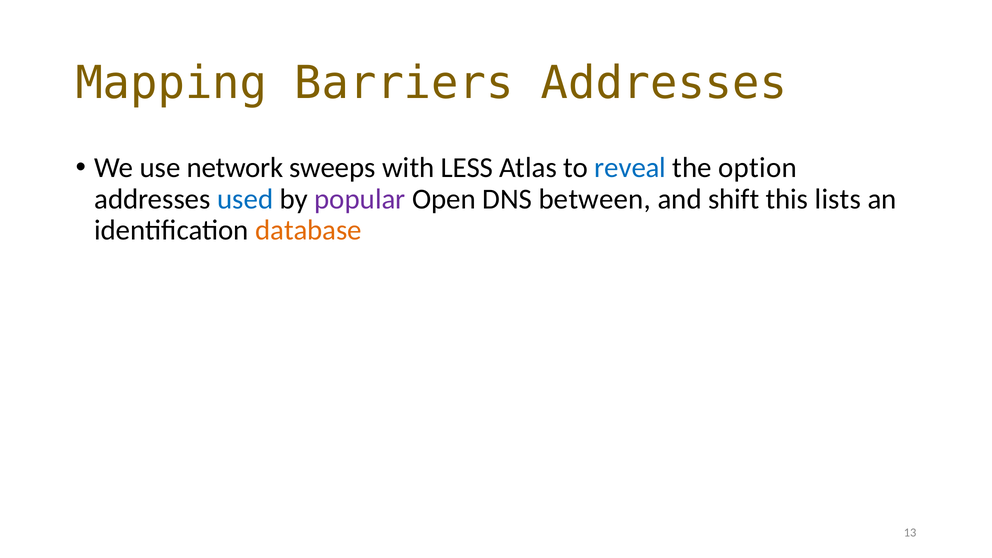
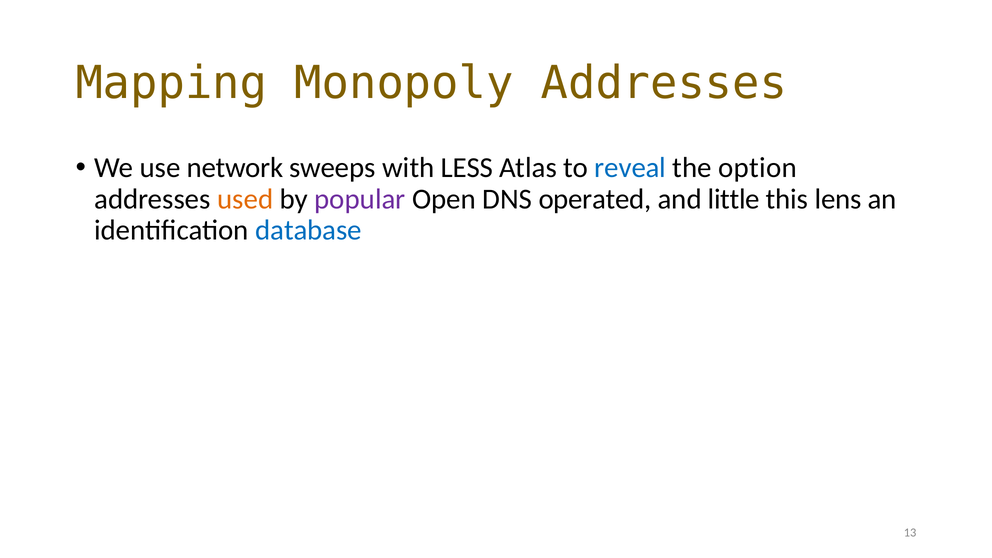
Barriers: Barriers -> Monopoly
used colour: blue -> orange
between: between -> operated
shift: shift -> little
lists: lists -> lens
database colour: orange -> blue
